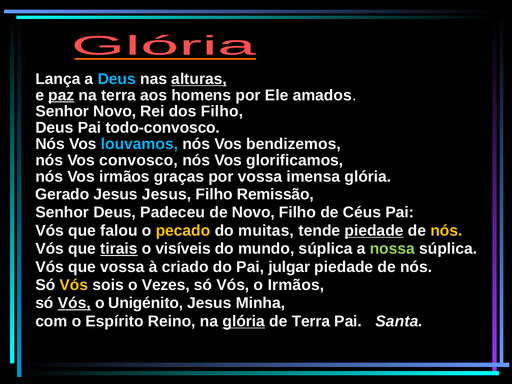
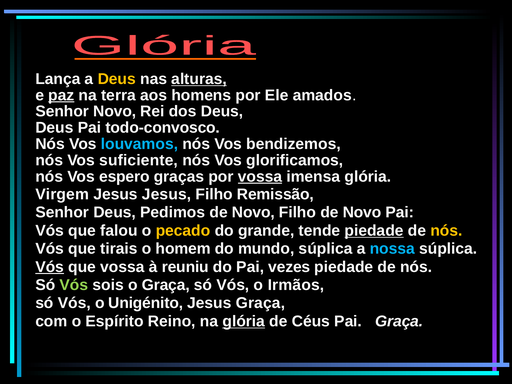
Deus at (117, 79) colour: light blue -> yellow
dos Filho: Filho -> Deus
convosco: convosco -> suficiente
Vos irmãos: irmãos -> espero
vossa at (260, 177) underline: none -> present
Gerado: Gerado -> Virgem
Padeceu: Padeceu -> Pedimos
Filho de Céus: Céus -> Novo
muitas: muitas -> grande
tirais underline: present -> none
visíveis: visíveis -> homem
nossa colour: light green -> light blue
Vós at (50, 267) underline: none -> present
criado: criado -> reuniu
julgar: julgar -> vezes
Vós at (74, 285) colour: yellow -> light green
o Vezes: Vezes -> Graça
Vós at (74, 303) underline: present -> none
Jesus Minha: Minha -> Graça
de Terra: Terra -> Céus
Pai Santa: Santa -> Graça
